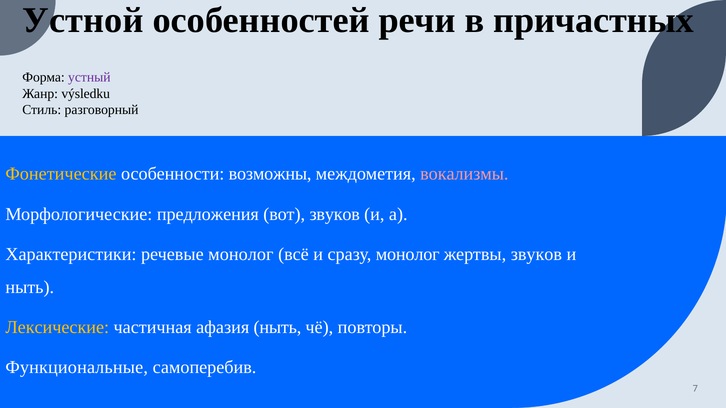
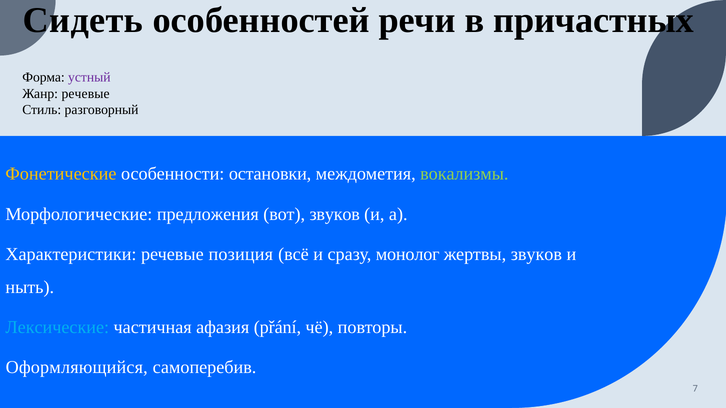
Устной: Устной -> Сидеть
Жанр výsledku: výsledku -> речевые
возможны: возможны -> остановки
вокализмы colour: pink -> light green
речевые монолог: монолог -> позиция
Лексические colour: yellow -> light blue
афазия ныть: ныть -> přání
Функциональные: Функциональные -> Оформляющийся
